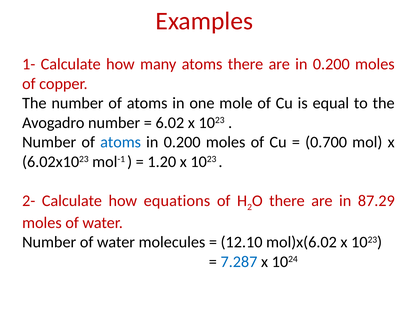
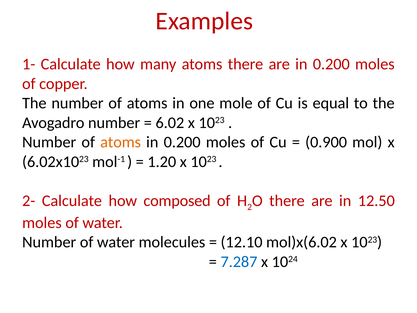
atoms at (121, 142) colour: blue -> orange
0.700: 0.700 -> 0.900
equations: equations -> composed
87.29: 87.29 -> 12.50
